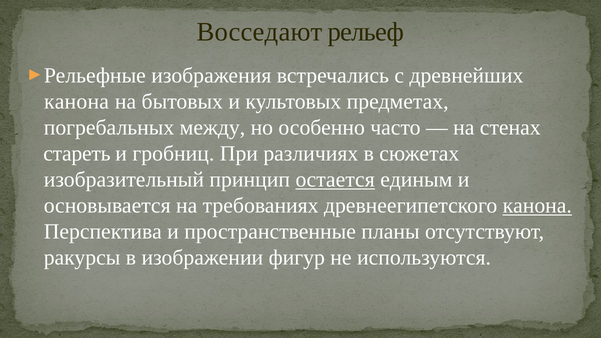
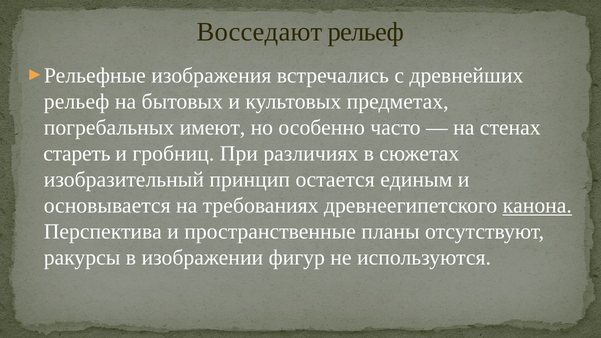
канона at (76, 102): канона -> рельеф
между: между -> имеют
остается underline: present -> none
